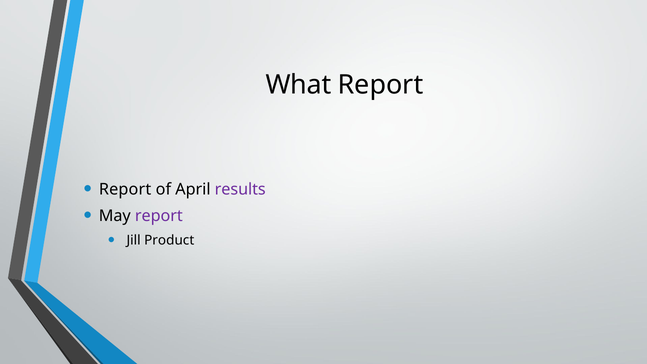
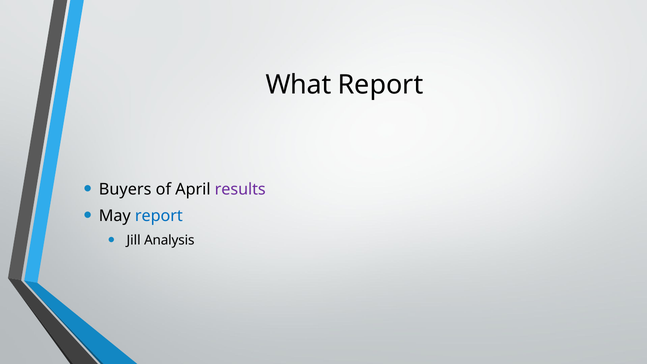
Report at (125, 189): Report -> Buyers
report at (159, 216) colour: purple -> blue
Product: Product -> Analysis
